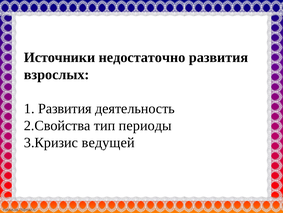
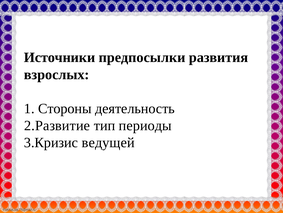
недостаточно: недостаточно -> предпосылки
1 Развития: Развития -> Стороны
2.Свойства: 2.Свойства -> 2.Развитие
